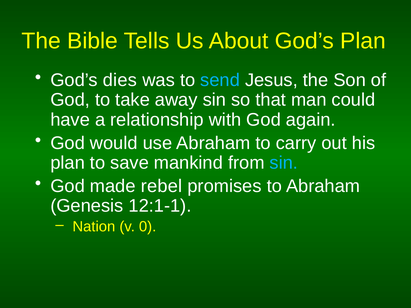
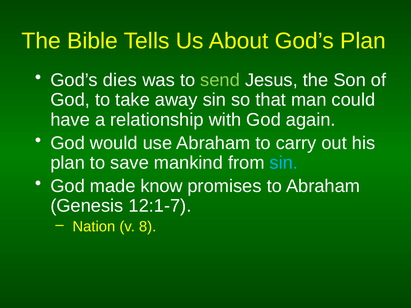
send colour: light blue -> light green
rebel: rebel -> know
12:1-1: 12:1-1 -> 12:1-7
0: 0 -> 8
